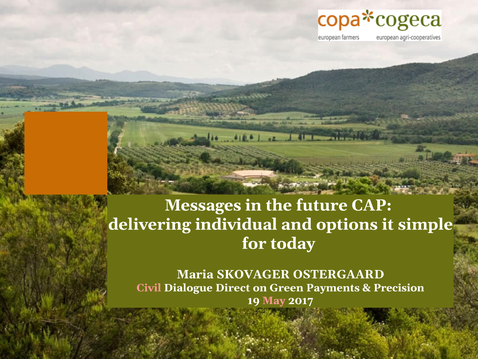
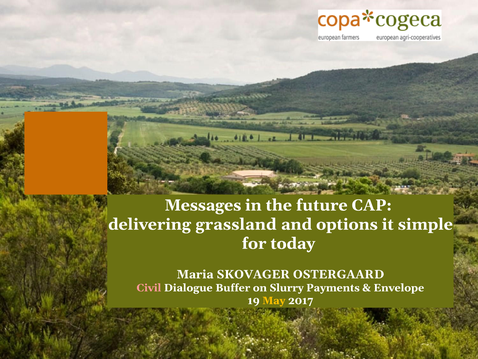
individual: individual -> grassland
Direct: Direct -> Buffer
Green: Green -> Slurry
Precision: Precision -> Envelope
May colour: pink -> yellow
